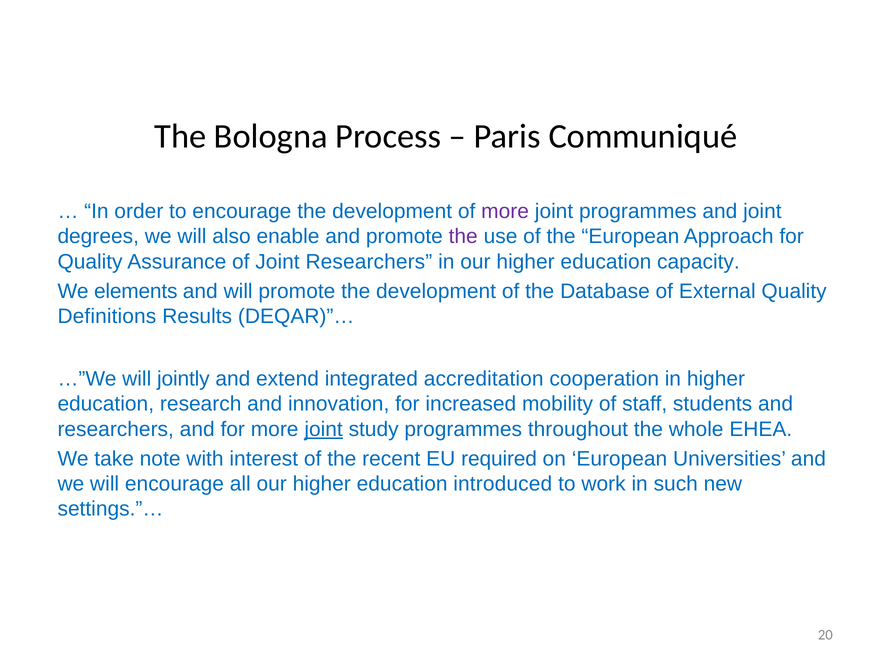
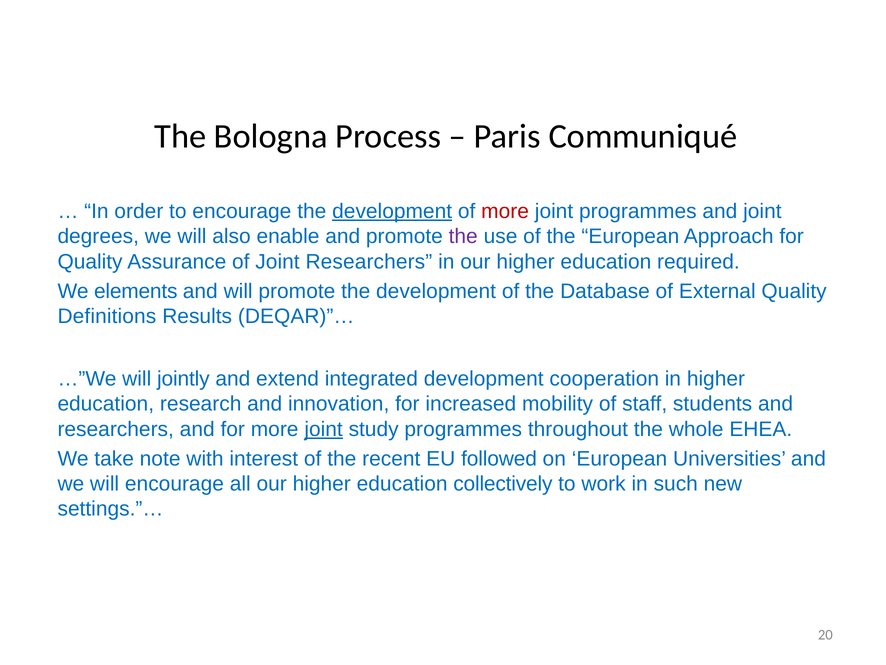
development at (392, 211) underline: none -> present
more at (505, 211) colour: purple -> red
capacity: capacity -> required
integrated accreditation: accreditation -> development
required: required -> followed
introduced: introduced -> collectively
